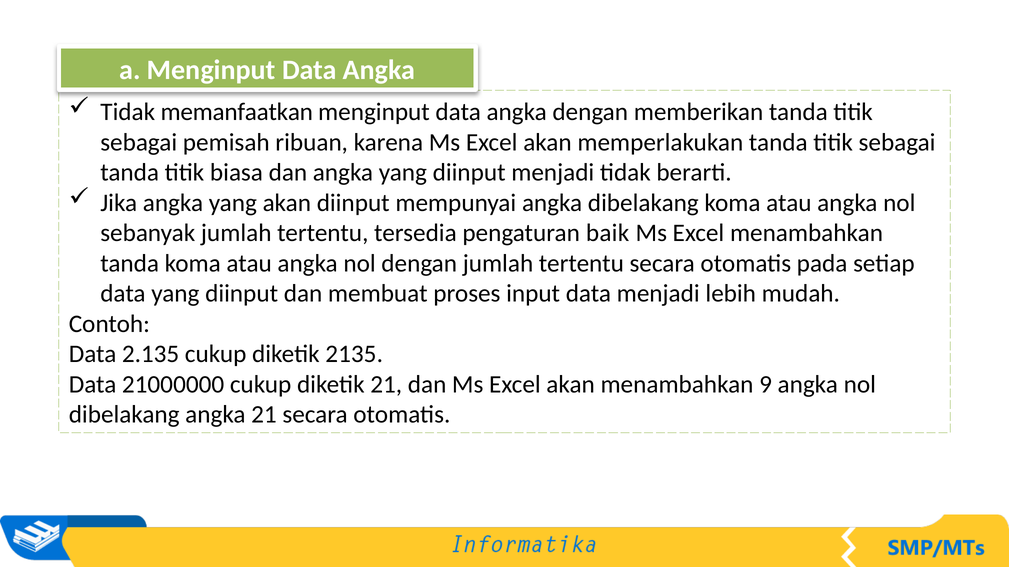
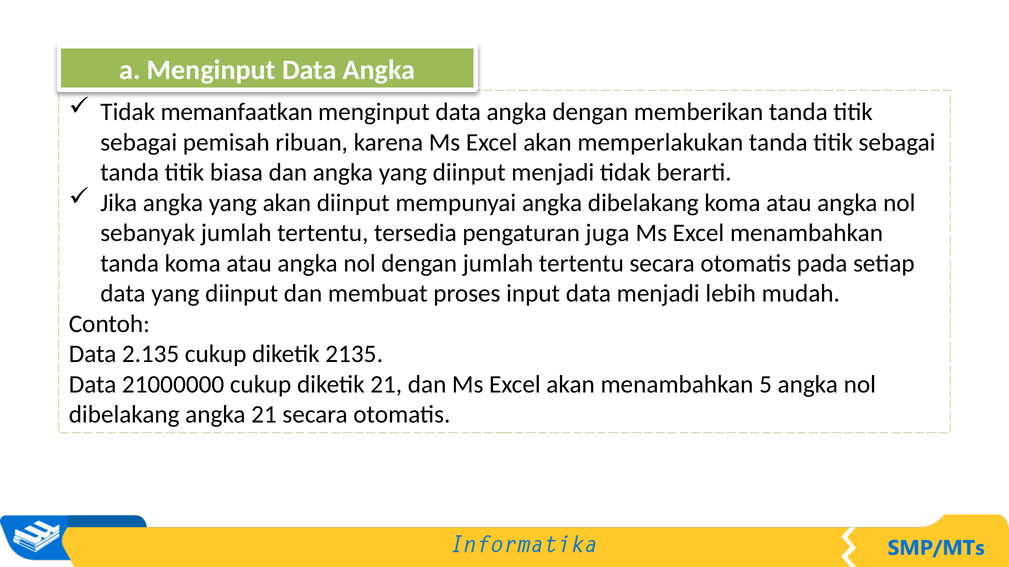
baik: baik -> juga
9: 9 -> 5
